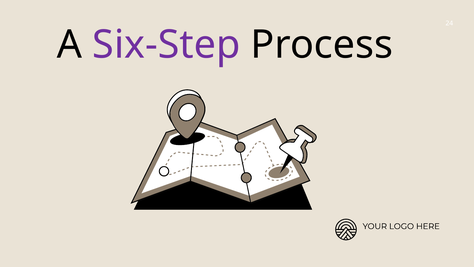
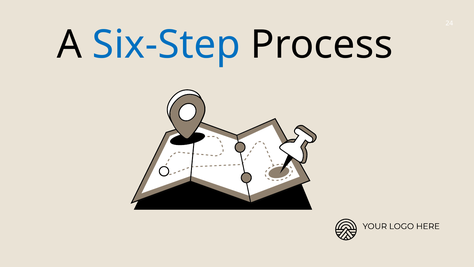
Six-Step colour: purple -> blue
